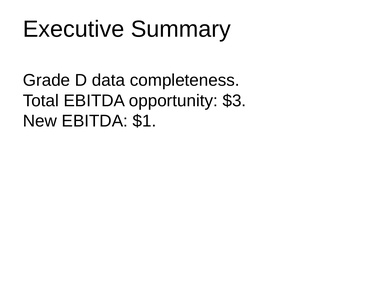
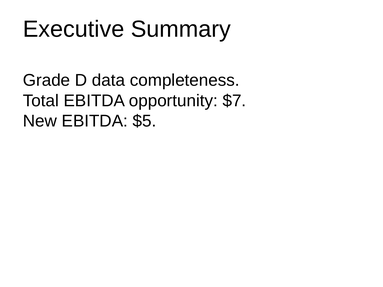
$3: $3 -> $7
$1: $1 -> $5
